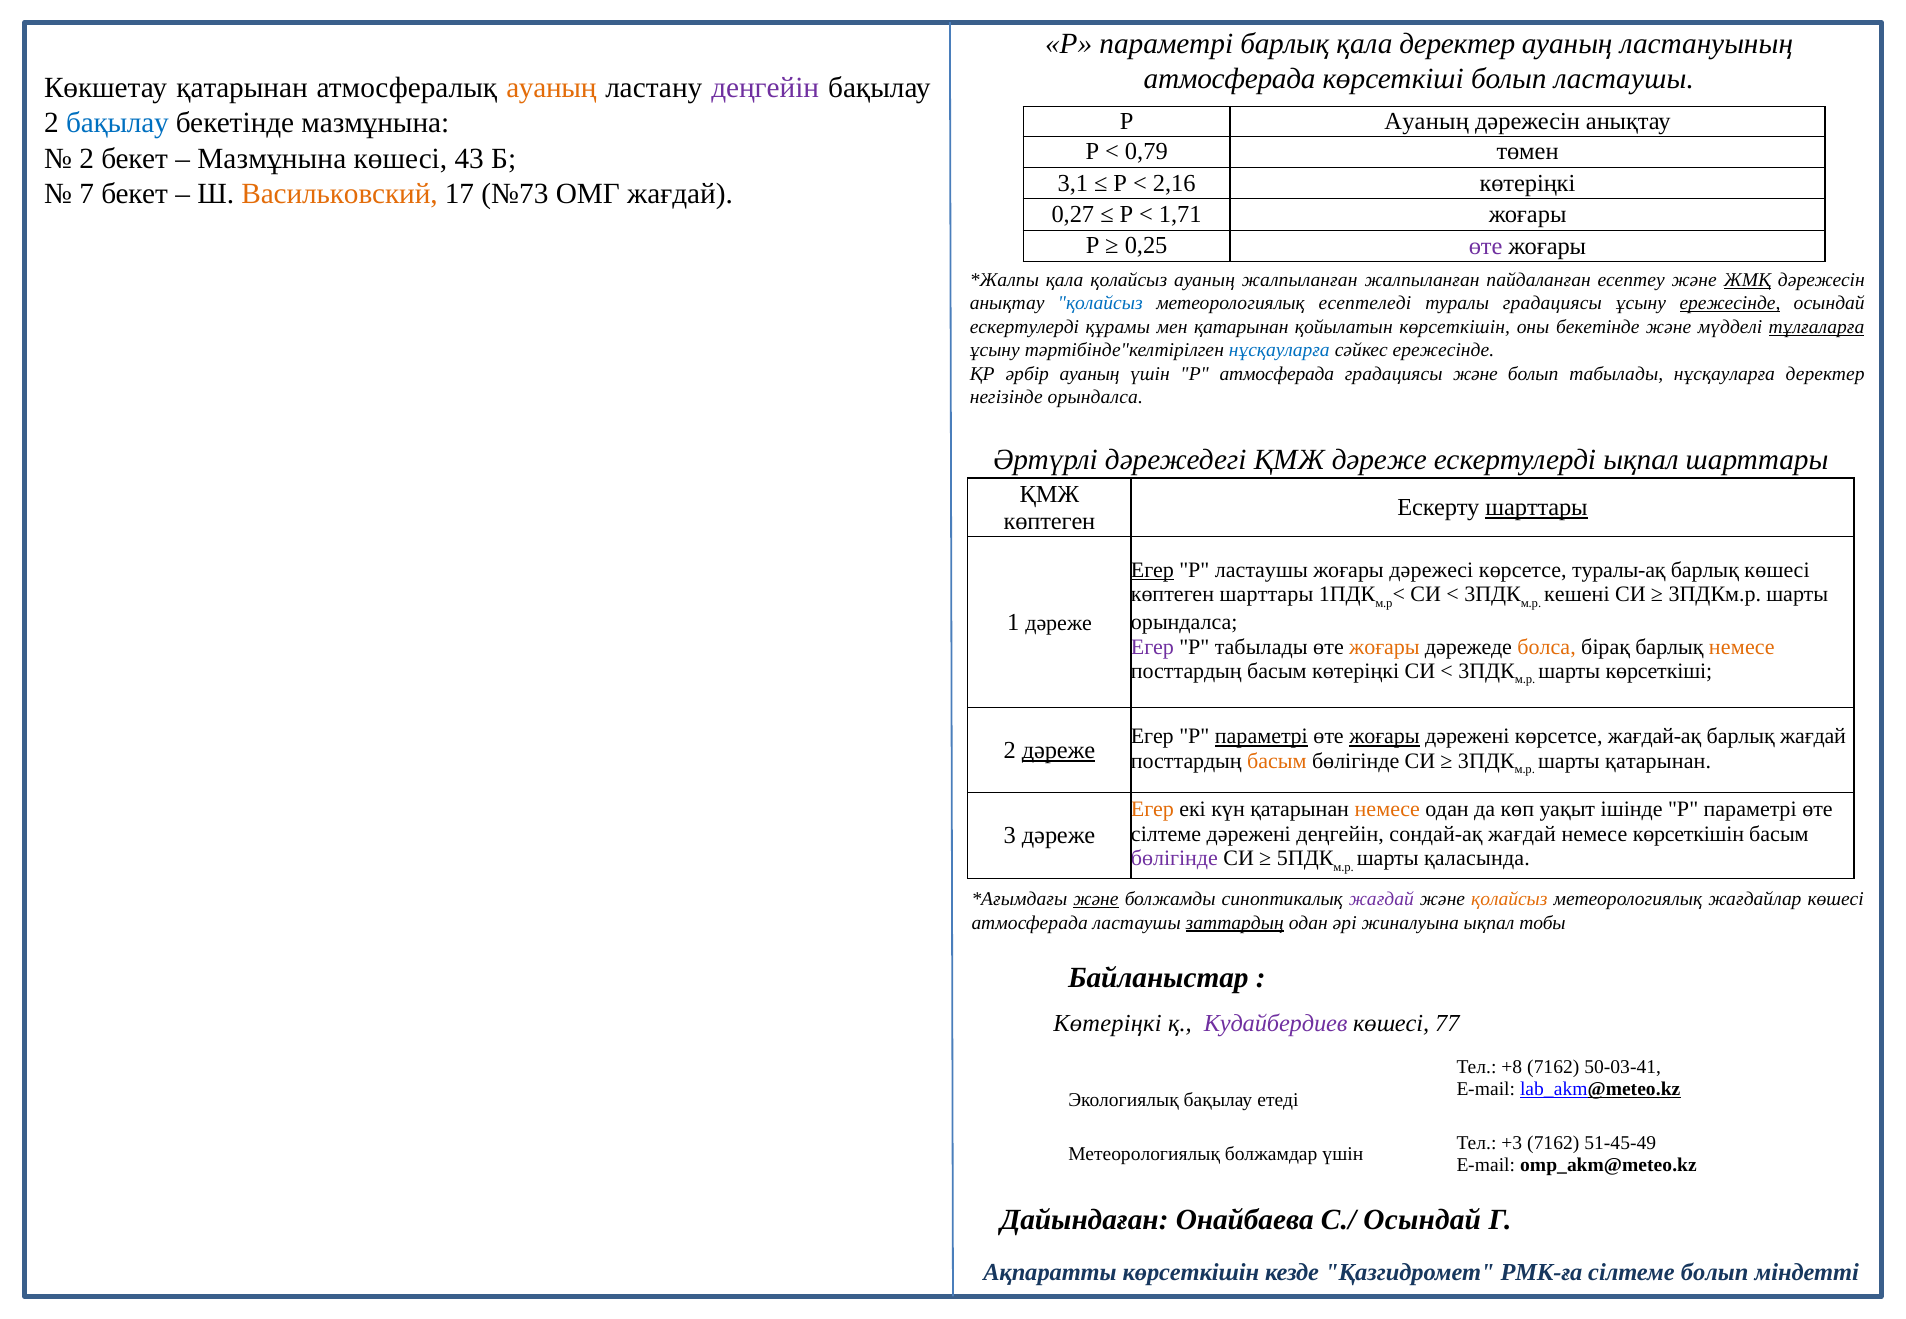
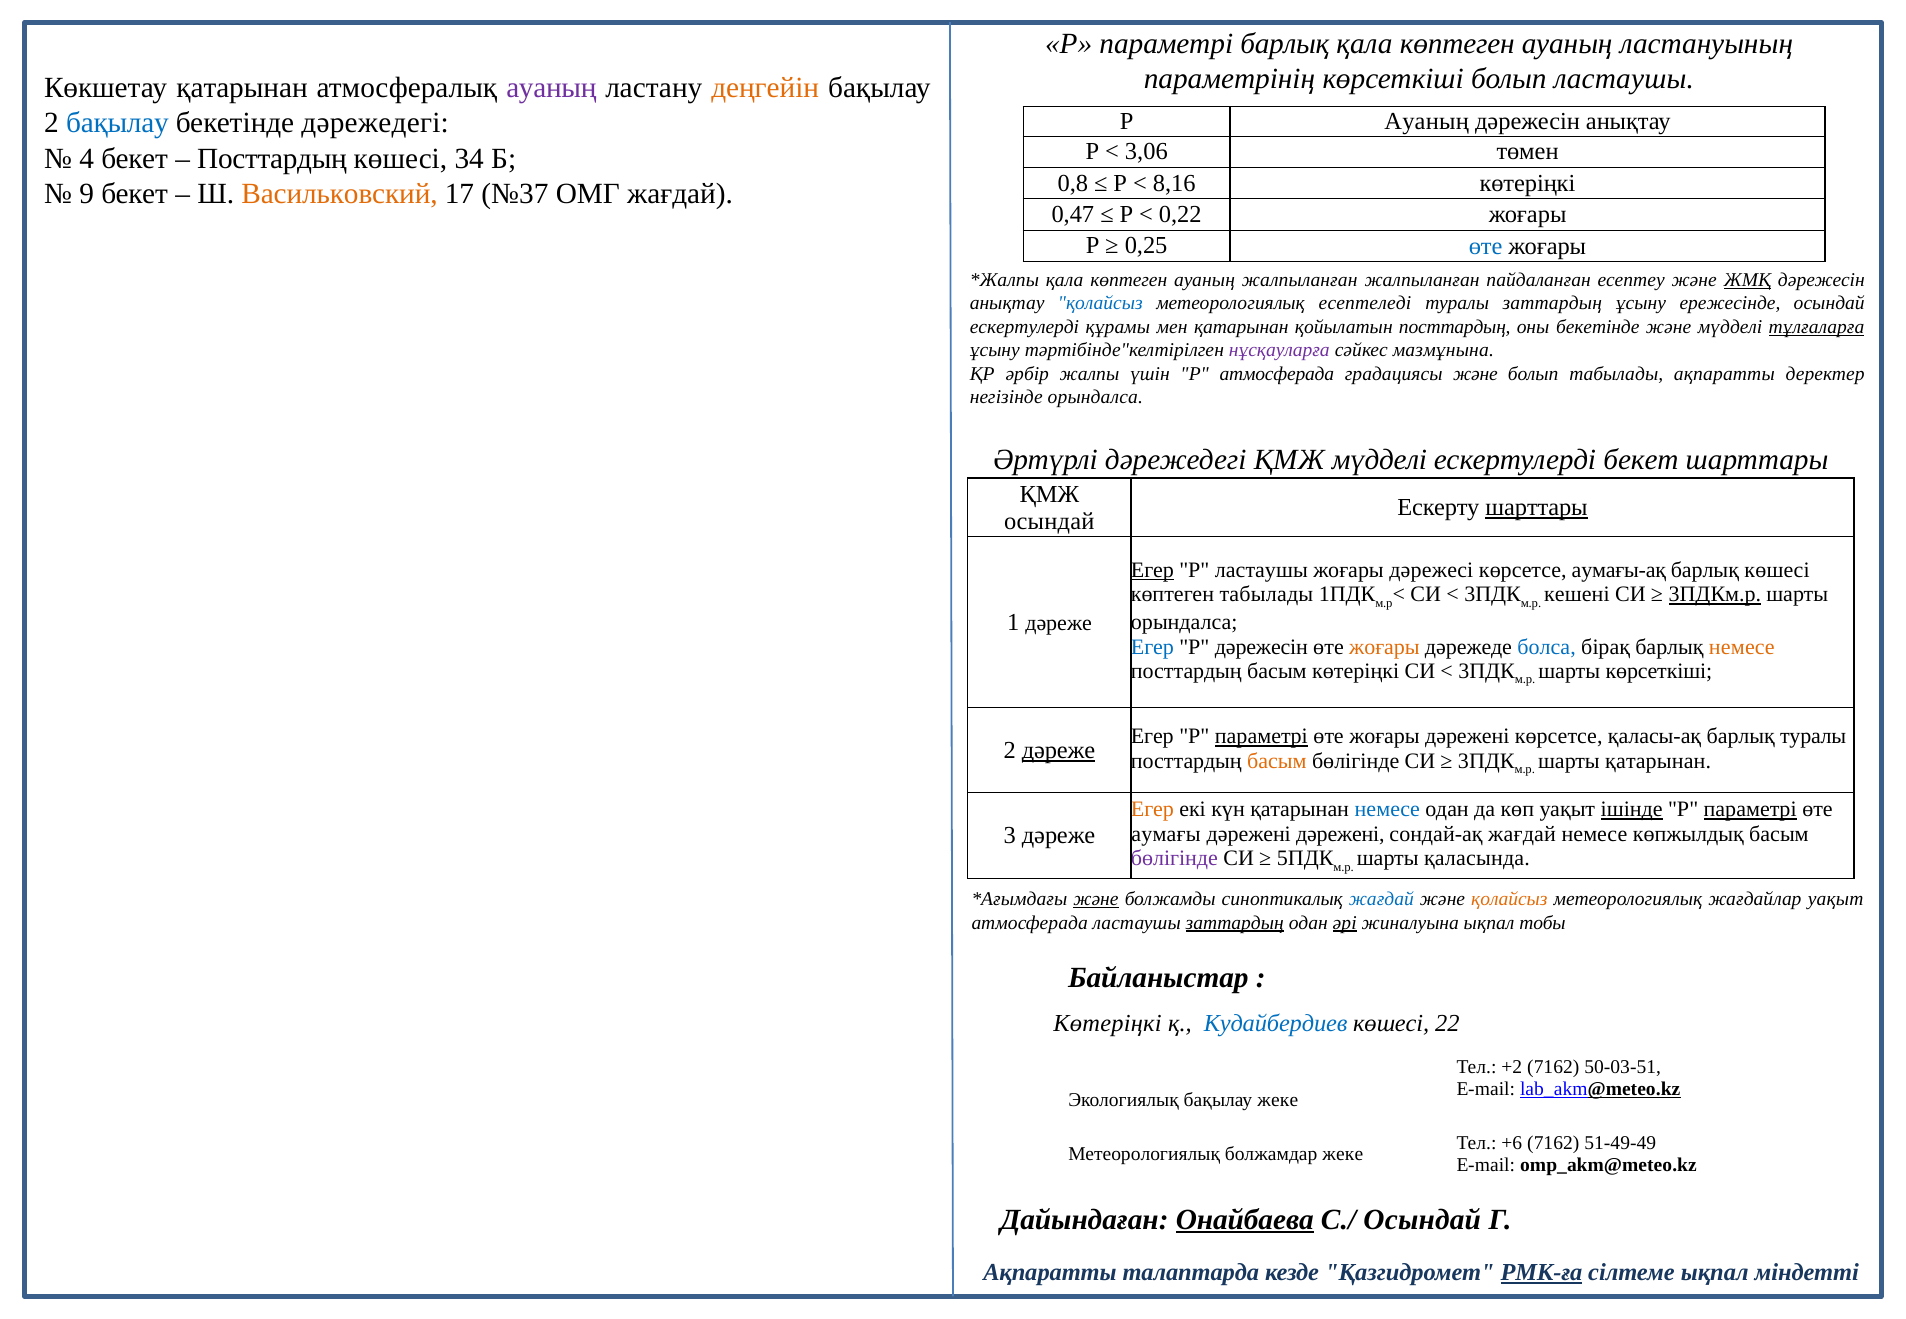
деректер at (1457, 44): деректер -> көптеген
атмосферада at (1230, 79): атмосферада -> параметрінің
ауаның at (551, 88) colour: orange -> purple
деңгейін at (765, 88) colour: purple -> orange
бекетінде мазмұнына: мазмұнына -> дәрежедегі
0,79: 0,79 -> 3,06
2 at (87, 159): 2 -> 4
Мазмұнына at (272, 159): Мазмұнына -> Посттардың
43: 43 -> 34
3,1: 3,1 -> 0,8
2,16: 2,16 -> 8,16
7: 7 -> 9
№73: №73 -> №37
0,27: 0,27 -> 0,47
1,71: 1,71 -> 0,22
өте at (1486, 246) colour: purple -> blue
қолайсыз at (1129, 280): қолайсыз -> көптеген
туралы градациясы: градациясы -> заттардың
ережесінде at (1730, 304) underline: present -> none
қойылатын көрсеткішін: көрсеткішін -> посттардың
нұсқауларға at (1279, 350) colour: blue -> purple
сәйкес ережесінде: ережесінде -> мазмұнына
әрбір ауаның: ауаның -> жалпы
табылады нұсқауларға: нұсқауларға -> ақпаратты
ҚМЖ дәреже: дәреже -> мүдделі
ескертулерді ықпал: ықпал -> бекет
көптеген at (1049, 521): көптеген -> осындай
туралы-ақ: туралы-ақ -> аумағы-ақ
көптеген шарттары: шарттары -> табылады
3ПДКм.р underline: none -> present
Егер at (1152, 647) colour: purple -> blue
P табылады: табылады -> дәрежесін
болса colour: orange -> blue
жоғары at (1384, 737) underline: present -> none
жағдай-ақ: жағдай-ақ -> қаласы-ақ
барлық жағдай: жағдай -> туралы
немесе at (1387, 810) colour: orange -> blue
ішінде underline: none -> present
параметрі at (1750, 810) underline: none -> present
сілтеме at (1166, 834): сілтеме -> аумағы
дәрежені деңгейін: деңгейін -> дәрежені
немесе көрсеткішін: көрсеткішін -> көпжылдық
жағдай at (1381, 900) colour: purple -> blue
жағдайлар көшесі: көшесі -> уақыт
әрі underline: none -> present
Кудайбердиев colour: purple -> blue
77: 77 -> 22
+8: +8 -> +2
50-03-41: 50-03-41 -> 50-03-51
бақылау етеді: етеді -> жеке
+3: +3 -> +6
51-45-49: 51-45-49 -> 51-49-49
болжамдар үшін: үшін -> жеке
Онайбаева underline: none -> present
Ақпаратты көрсеткішін: көрсеткішін -> талаптарда
РМК-ға underline: none -> present
сілтеме болып: болып -> ықпал
